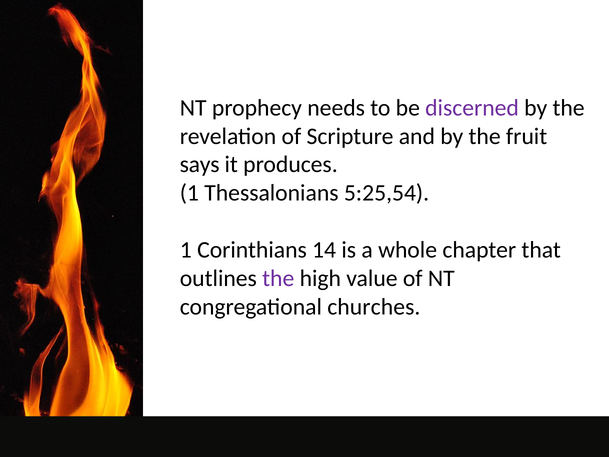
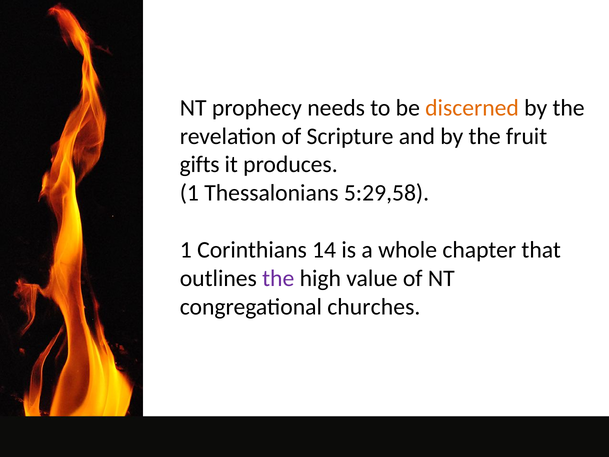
discerned colour: purple -> orange
says: says -> gifts
5:25,54: 5:25,54 -> 5:29,58
